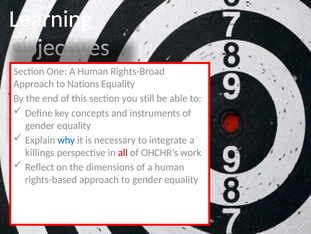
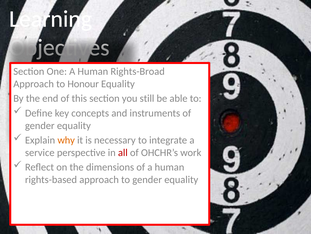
Nations: Nations -> Honour
why colour: blue -> orange
killings: killings -> service
